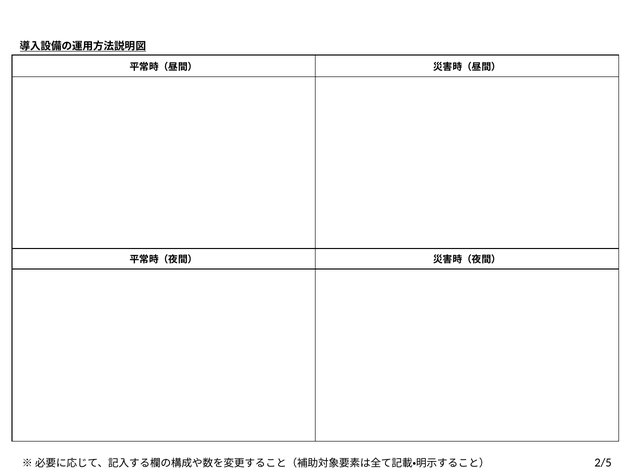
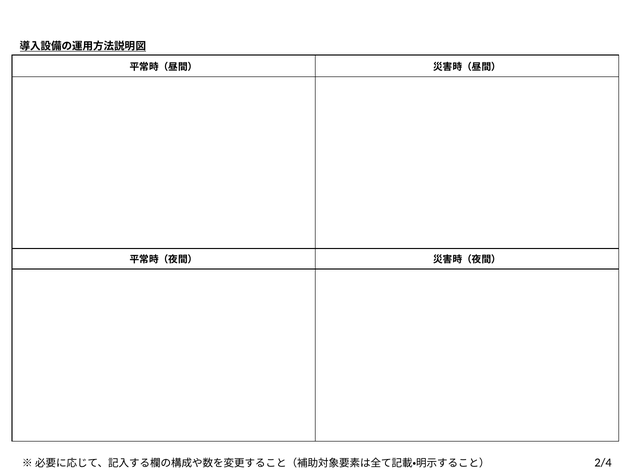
2/5: 2/5 -> 2/4
